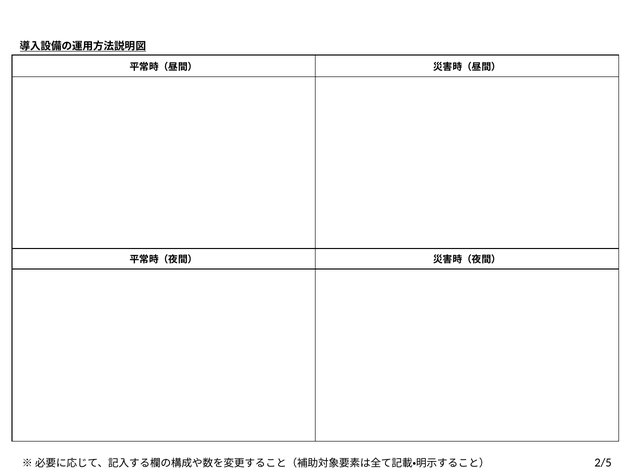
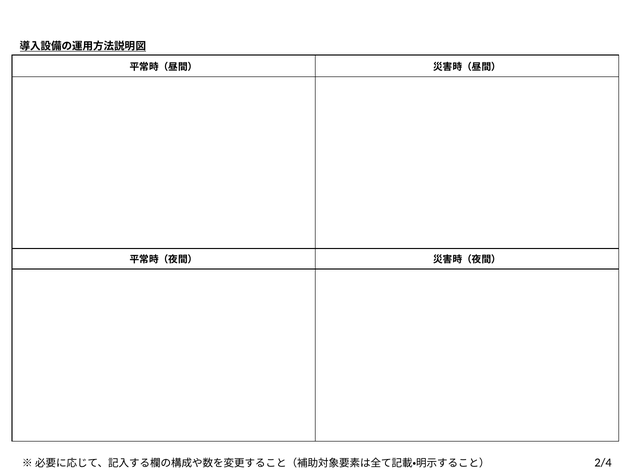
2/5: 2/5 -> 2/4
